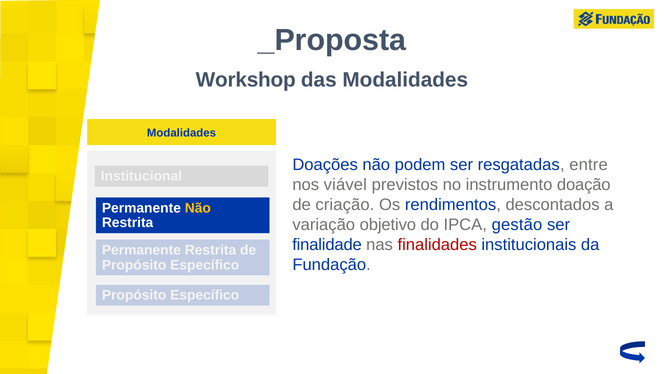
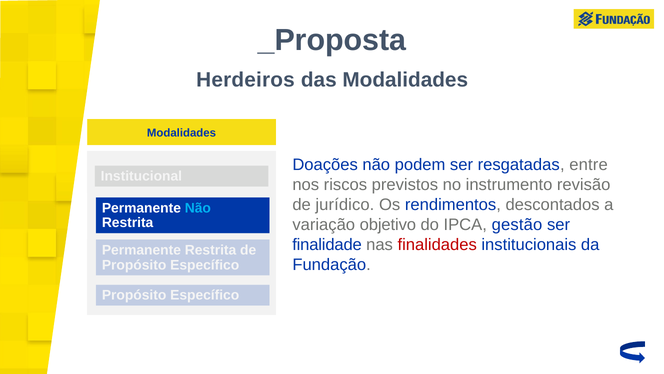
Workshop: Workshop -> Herdeiros
viável: viável -> riscos
doação: doação -> revisão
criação: criação -> jurídico
Não at (198, 208) colour: yellow -> light blue
